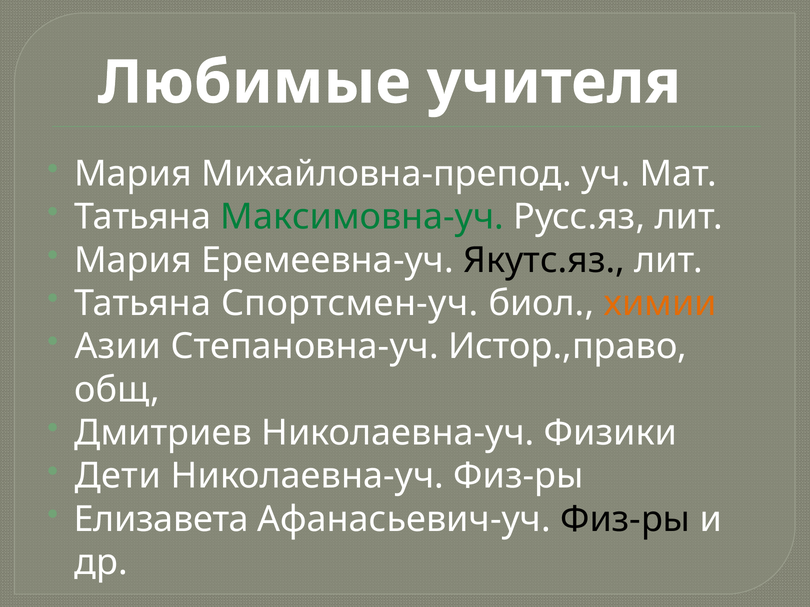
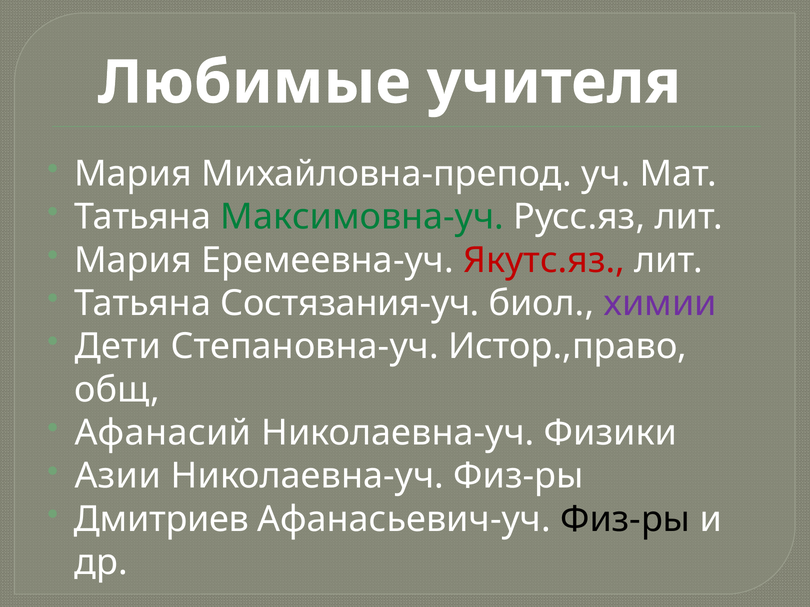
Якутс.яз colour: black -> red
Спортсмен-уч: Спортсмен-уч -> Состязания-уч
химии colour: orange -> purple
Азии: Азии -> Дети
Дмитриев: Дмитриев -> Афанасий
Дети: Дети -> Азии
Елизавета: Елизавета -> Дмитриев
